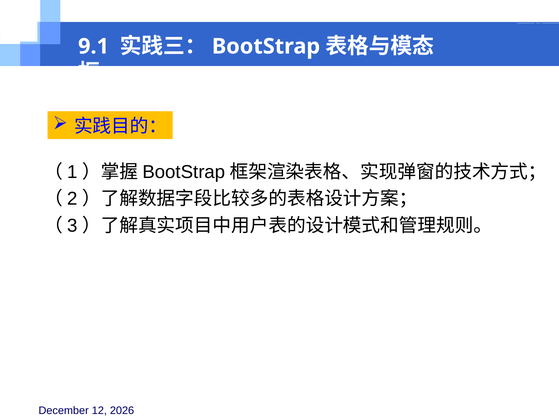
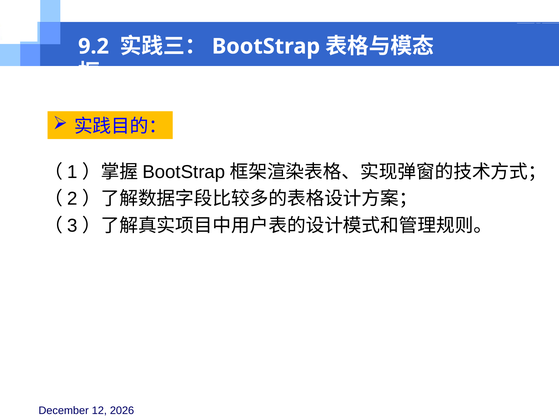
9.1: 9.1 -> 9.2
